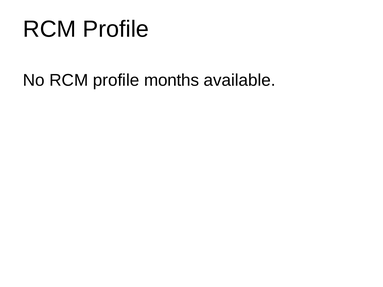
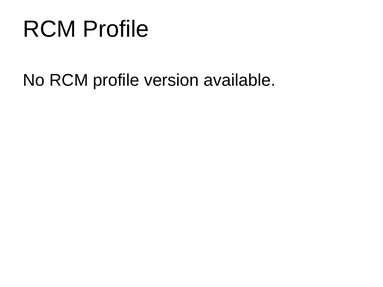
months: months -> version
